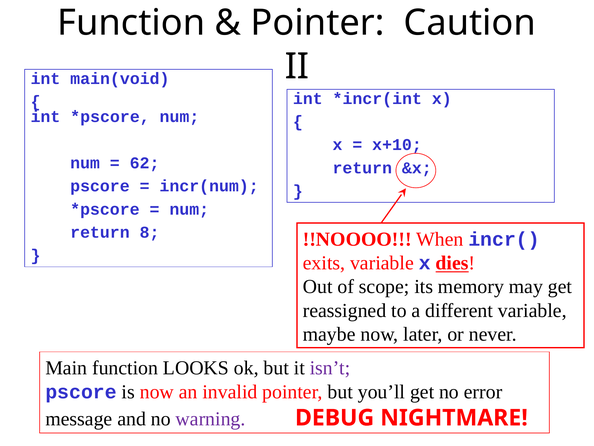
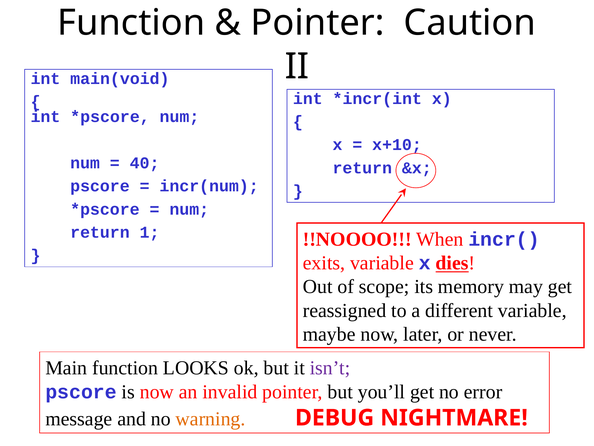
62: 62 -> 40
8: 8 -> 1
warning colour: purple -> orange
